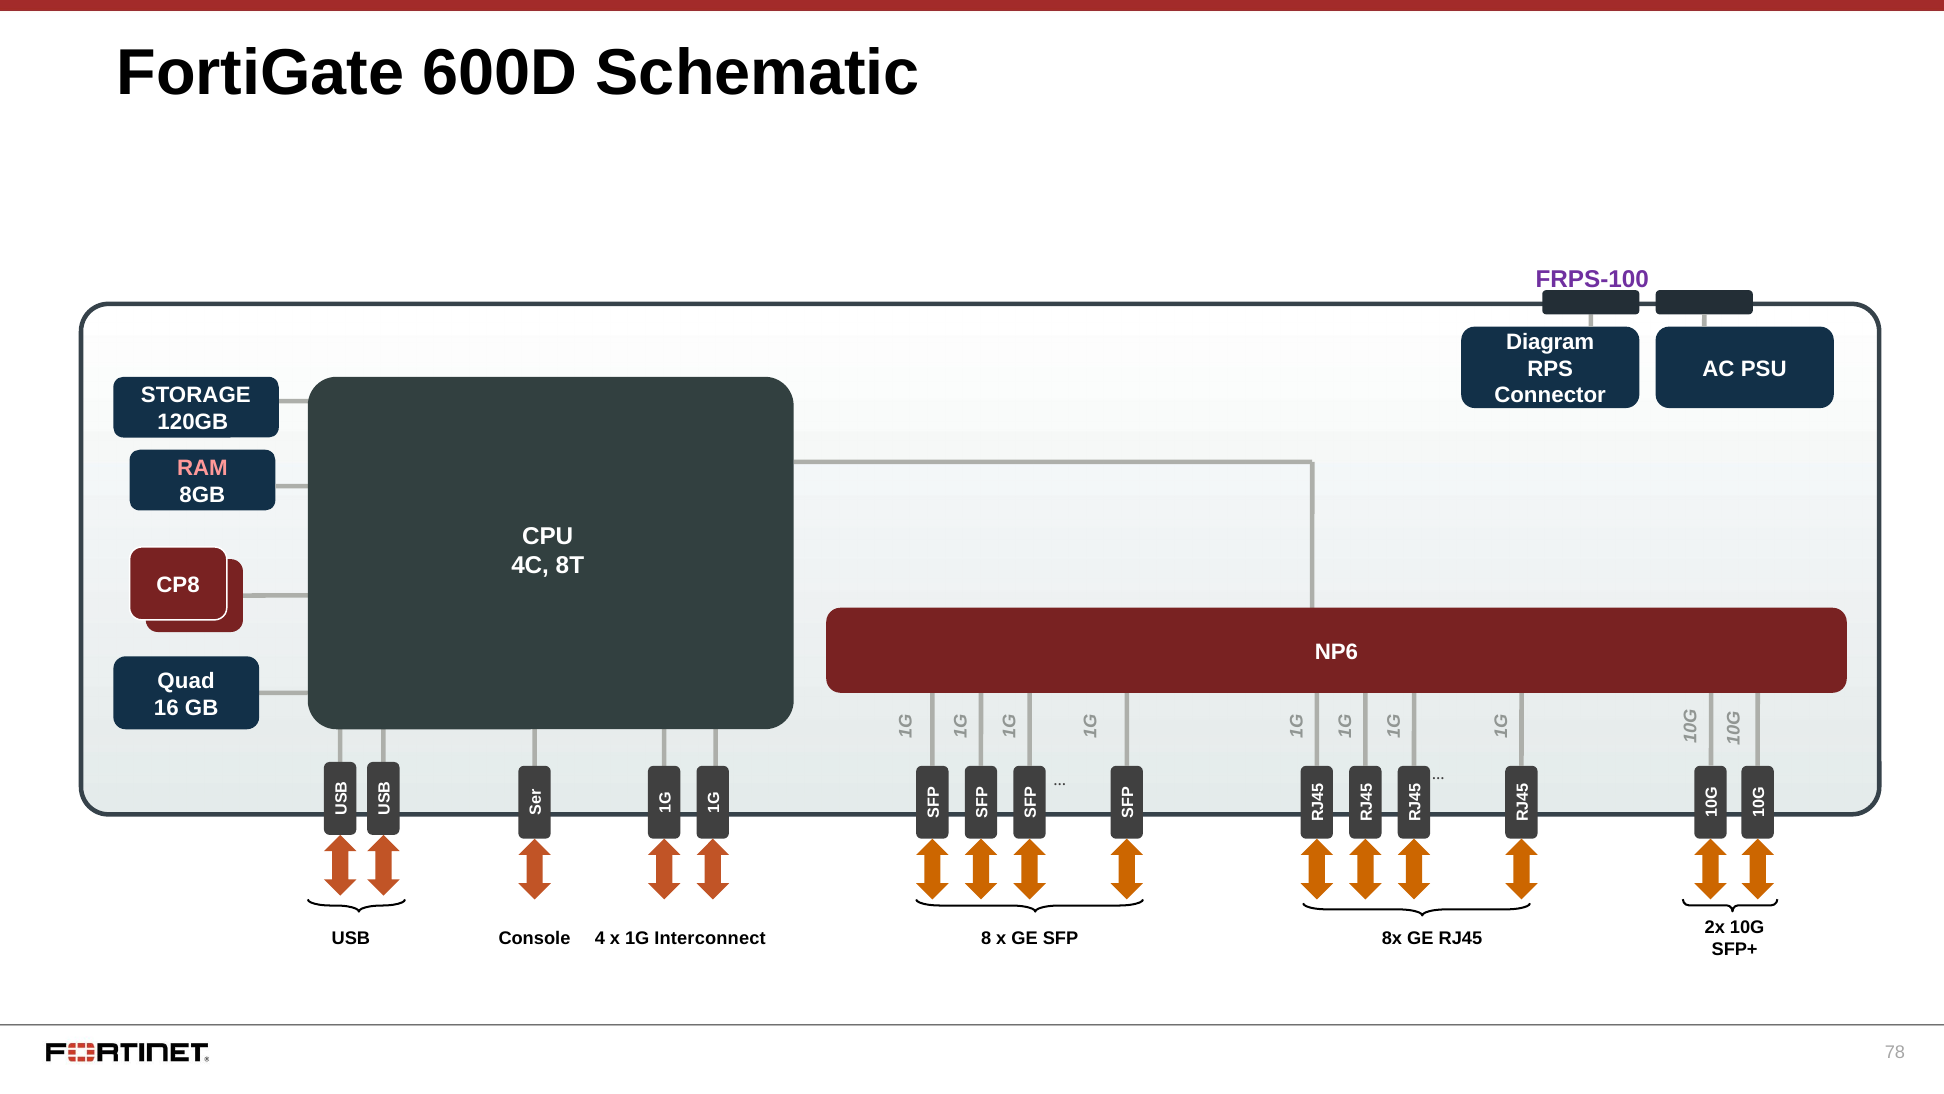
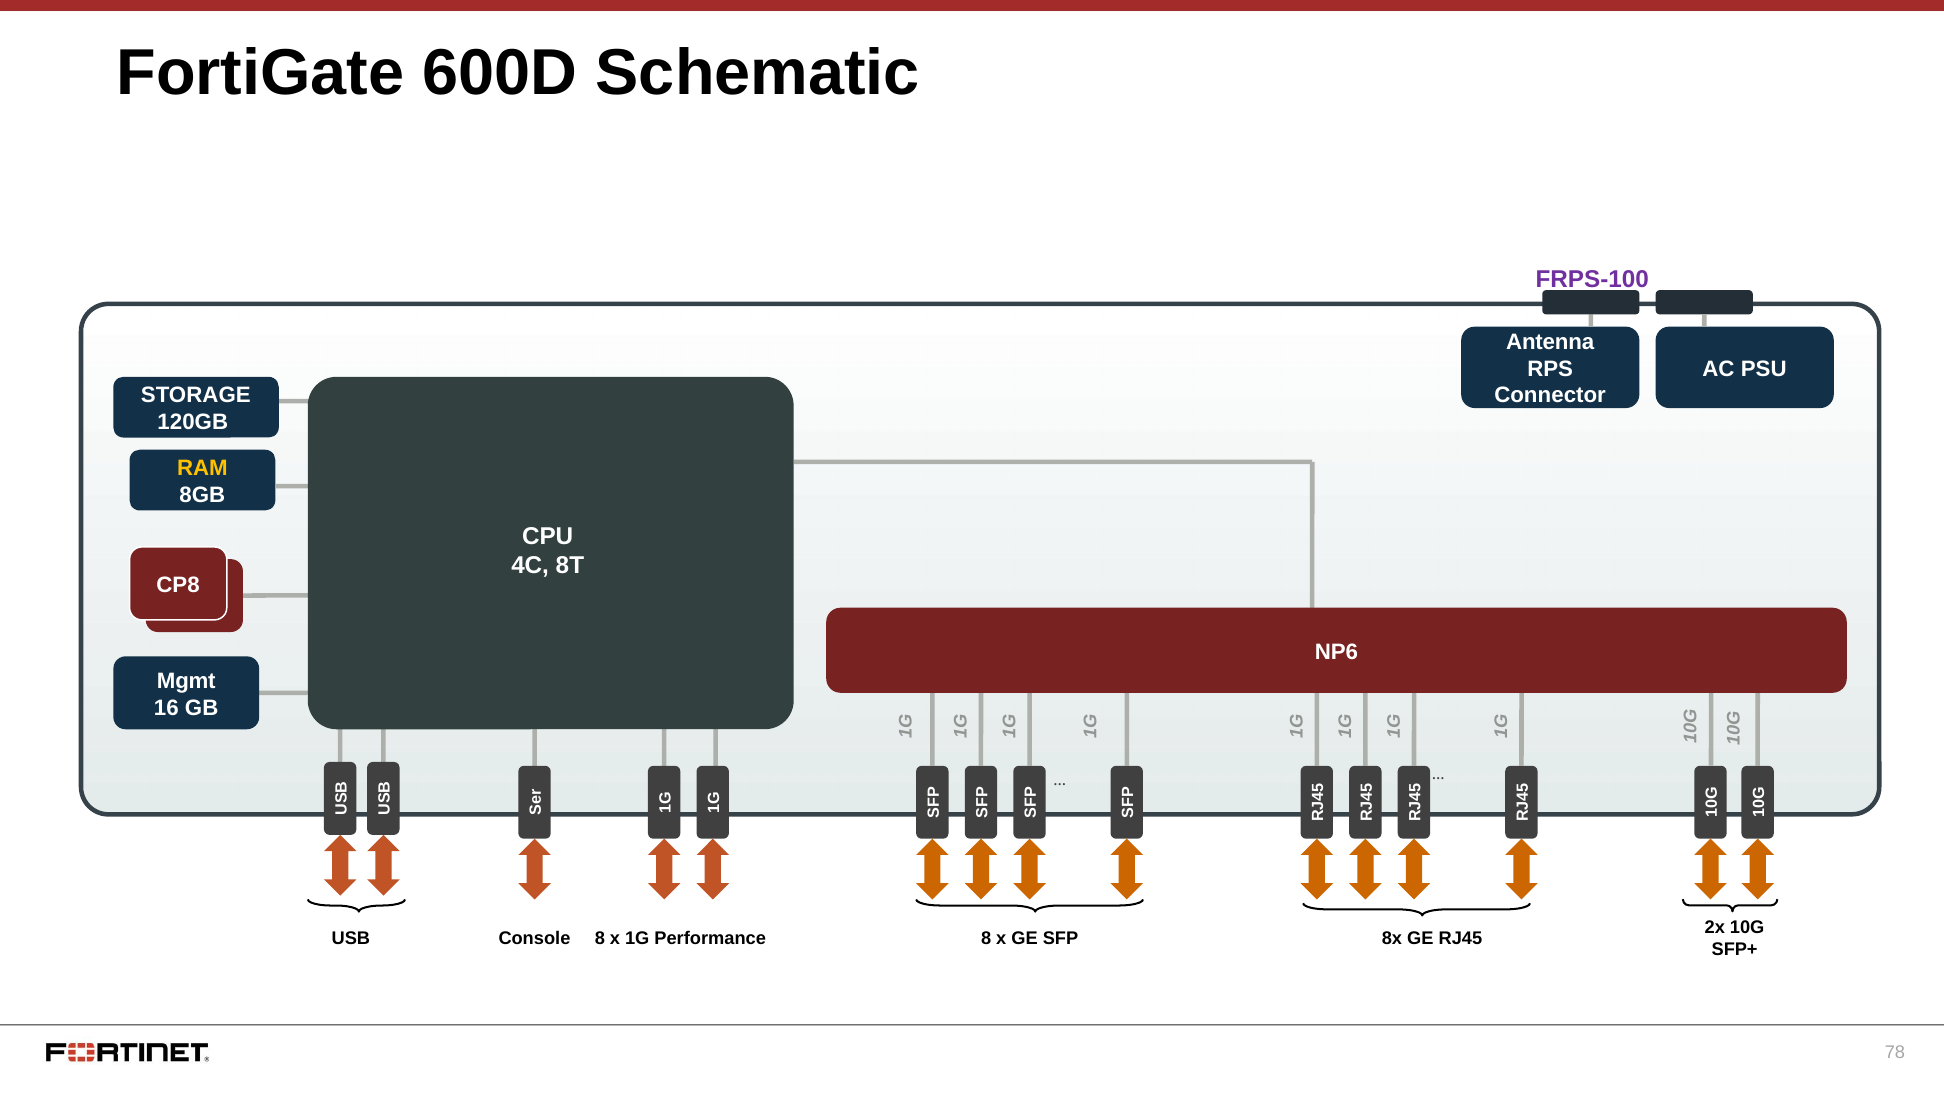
Diagram: Diagram -> Antenna
RAM colour: pink -> yellow
Quad: Quad -> Mgmt
Console 4: 4 -> 8
Interconnect: Interconnect -> Performance
